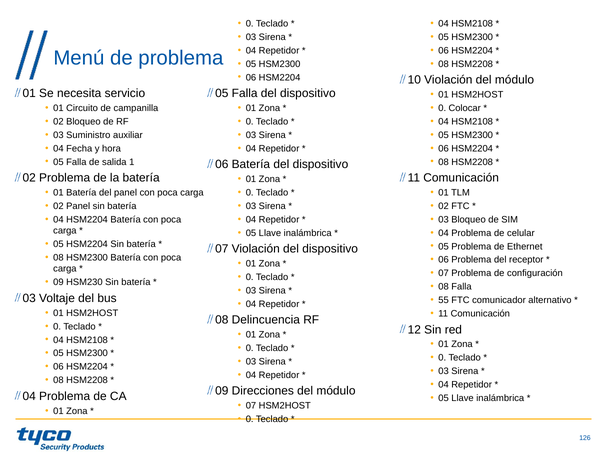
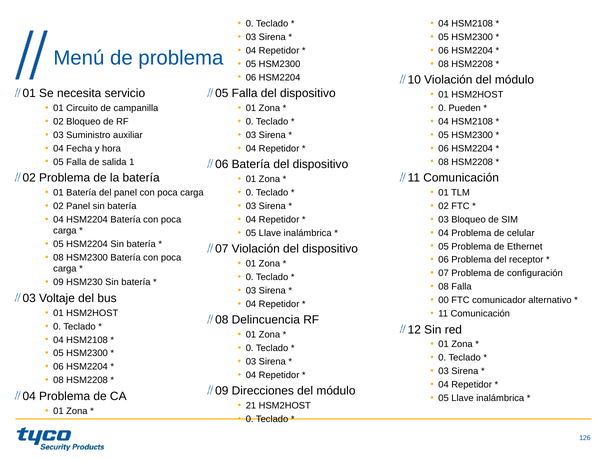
Colocar: Colocar -> Pueden
55: 55 -> 00
07 at (251, 406): 07 -> 21
